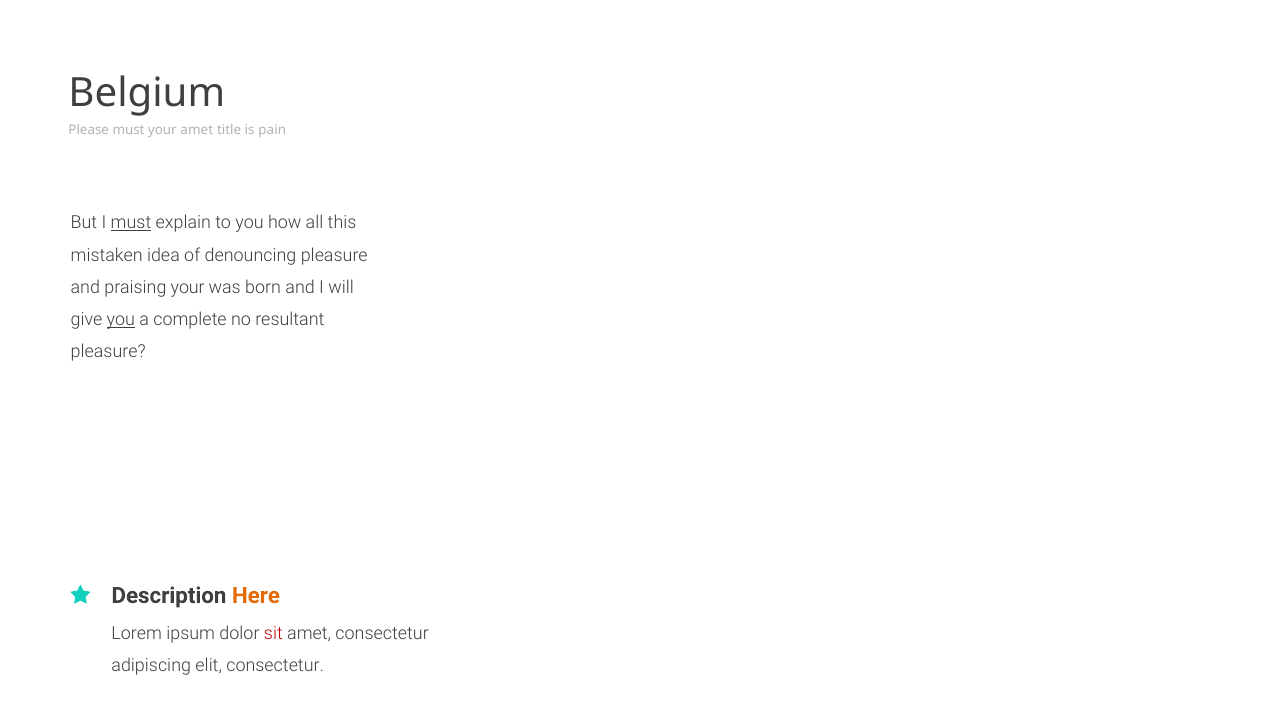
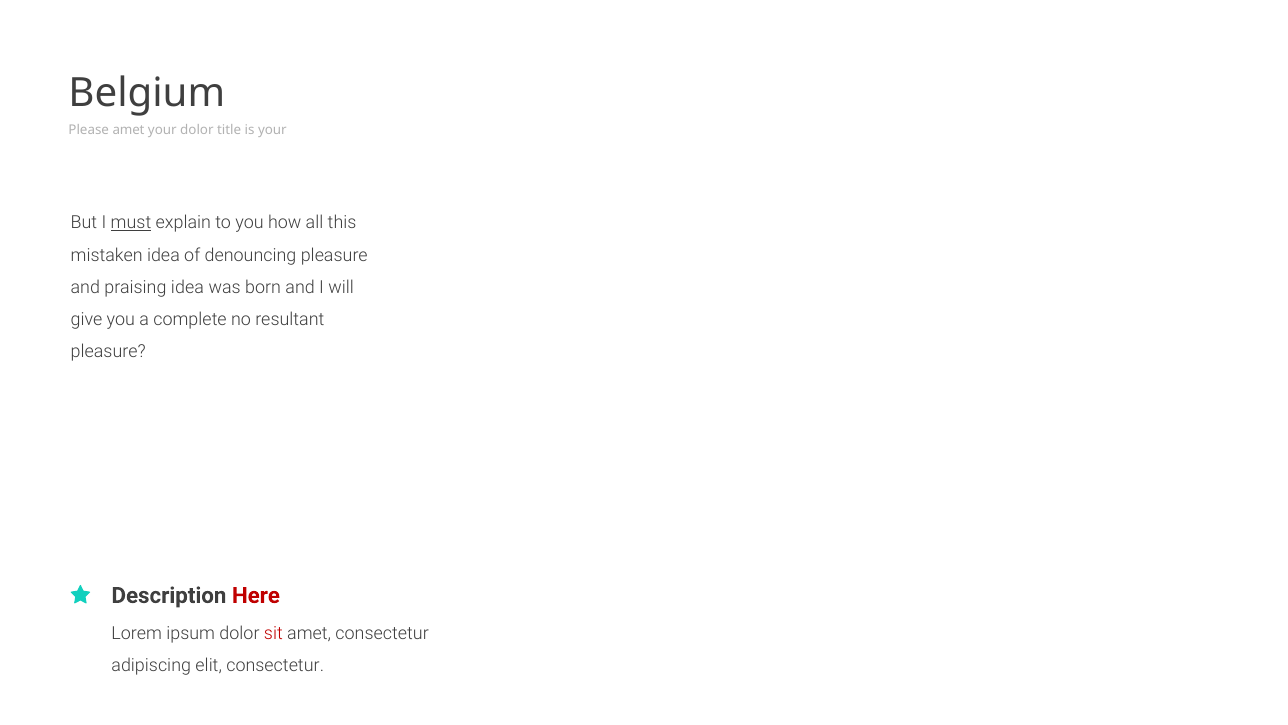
Please must: must -> amet
your amet: amet -> dolor
is pain: pain -> your
praising your: your -> idea
you at (121, 320) underline: present -> none
Here colour: orange -> red
